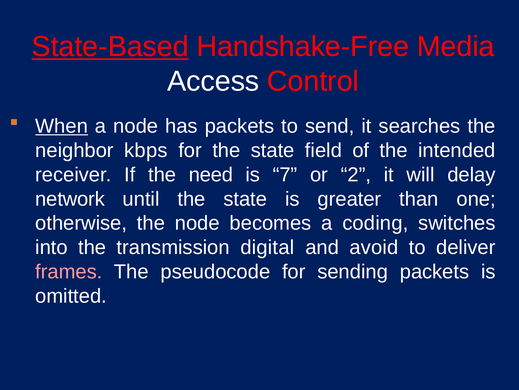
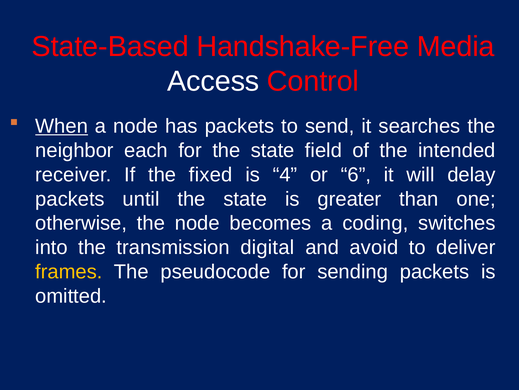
State-Based underline: present -> none
kbps: kbps -> each
need: need -> fixed
7: 7 -> 4
2: 2 -> 6
network at (70, 199): network -> packets
frames colour: pink -> yellow
